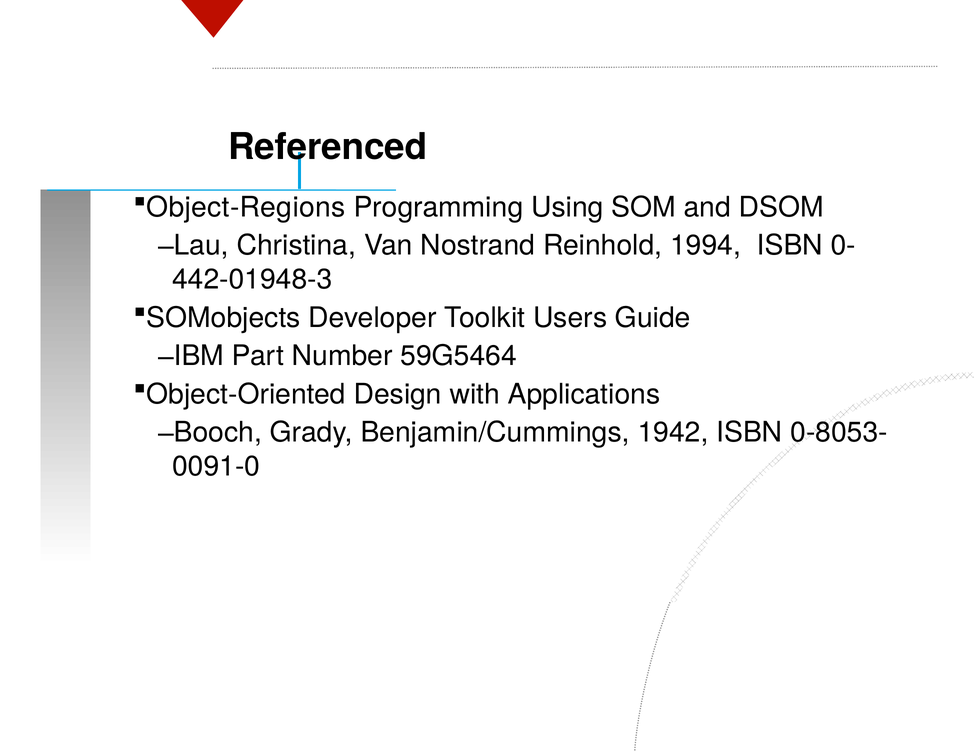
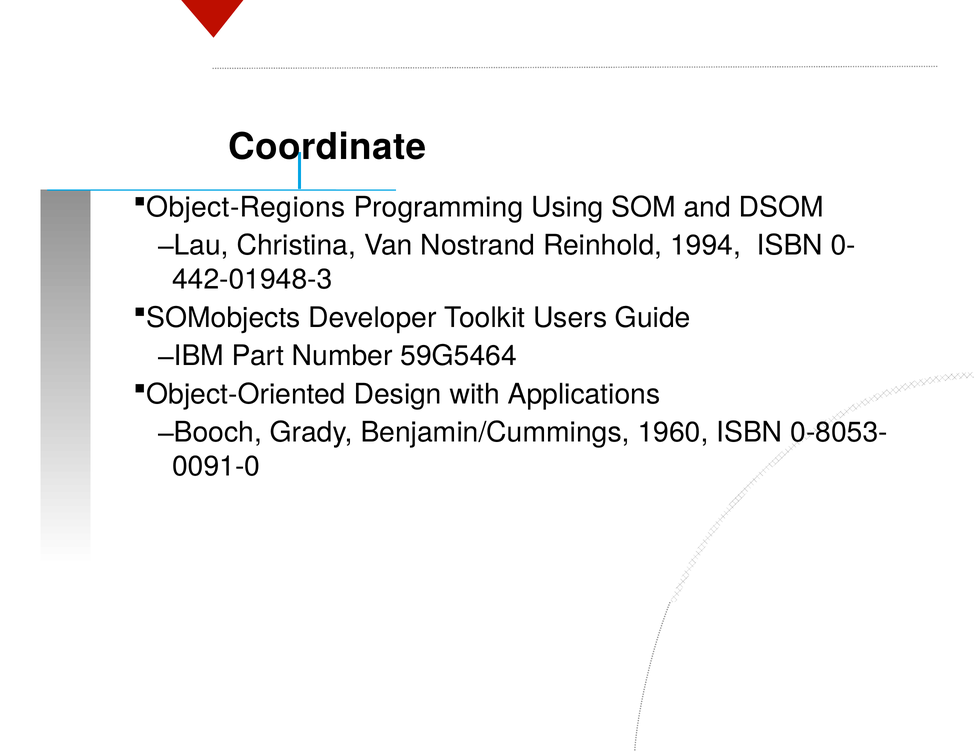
Referenced: Referenced -> Coordinate
1942: 1942 -> 1960
